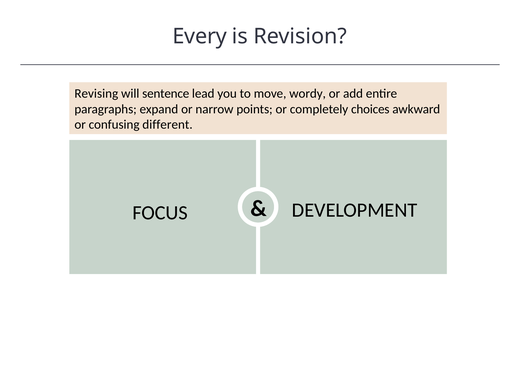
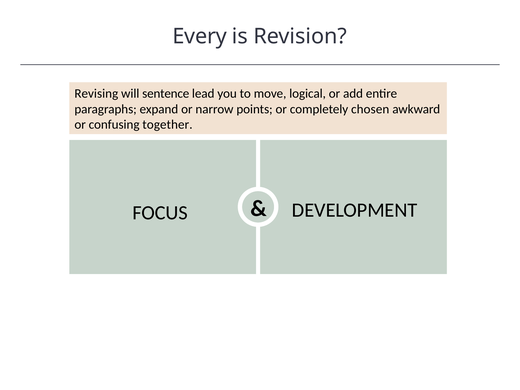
wordy: wordy -> logical
choices: choices -> chosen
different: different -> together
